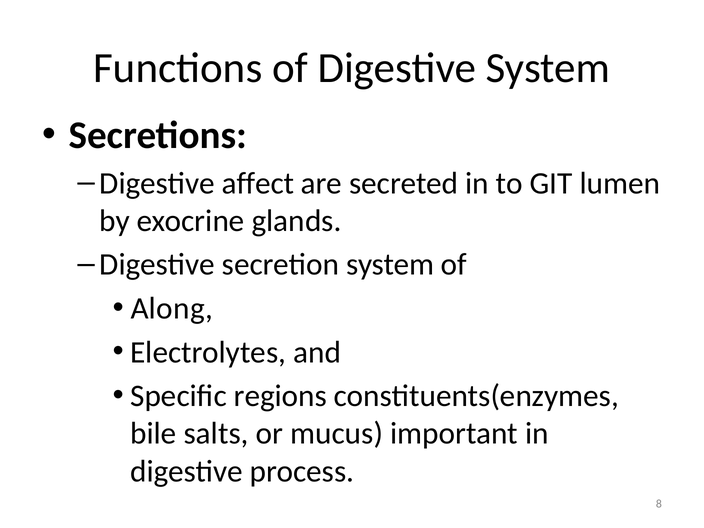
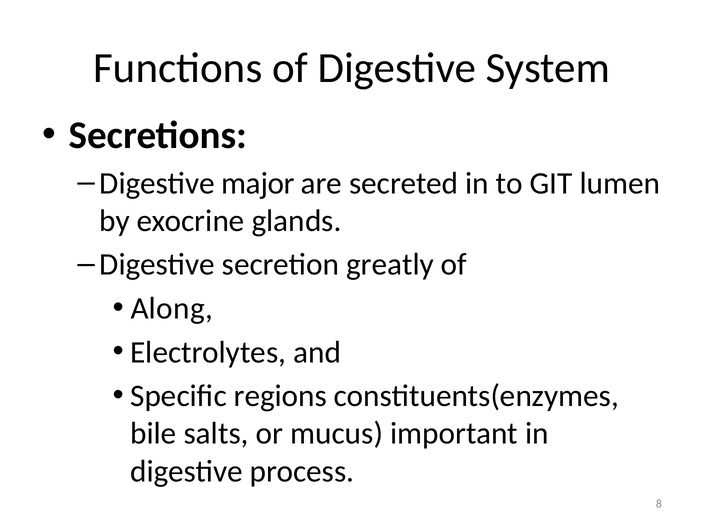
affect: affect -> major
secretion system: system -> greatly
